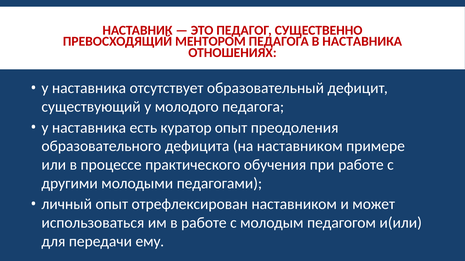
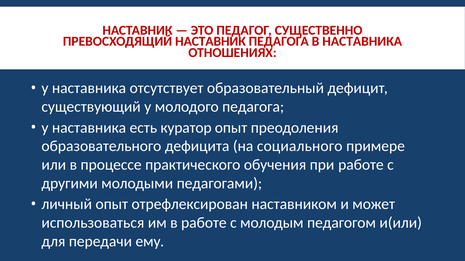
ПРЕВОСХОДЯЩИЙ МЕНТОРОМ: МЕНТОРОМ -> НАСТАВНИК
на наставником: наставником -> социального
